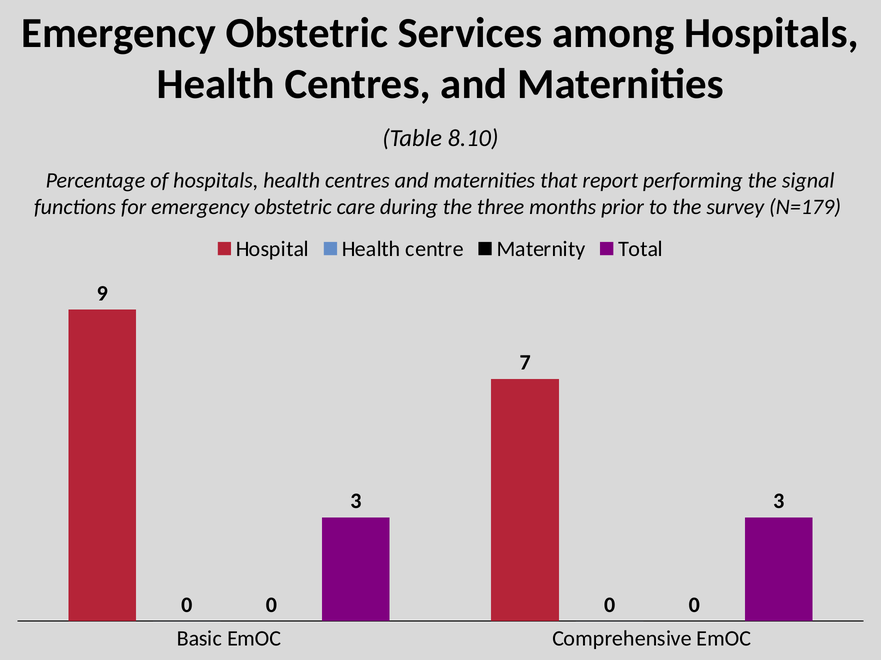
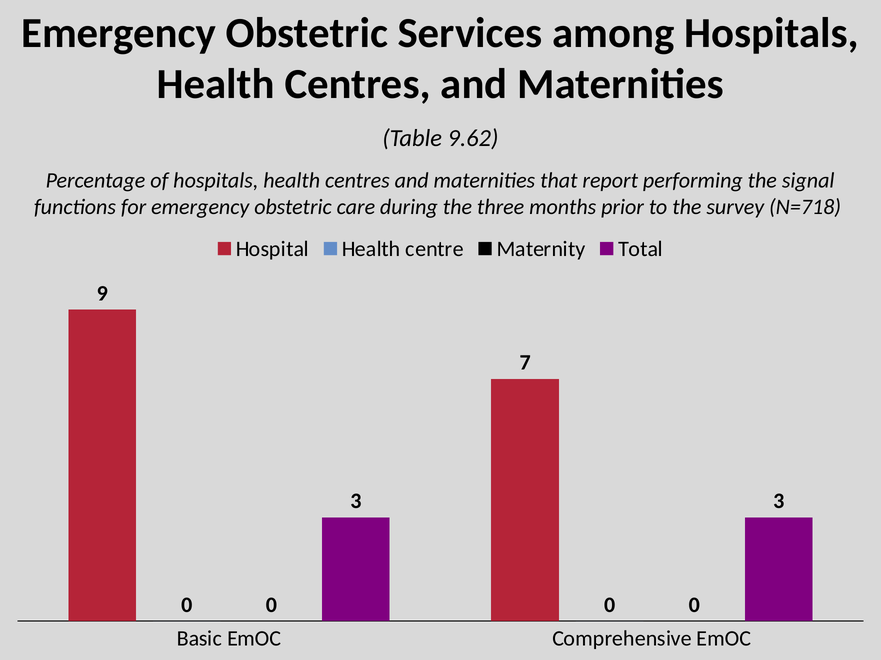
8.10: 8.10 -> 9.62
N=179: N=179 -> N=718
